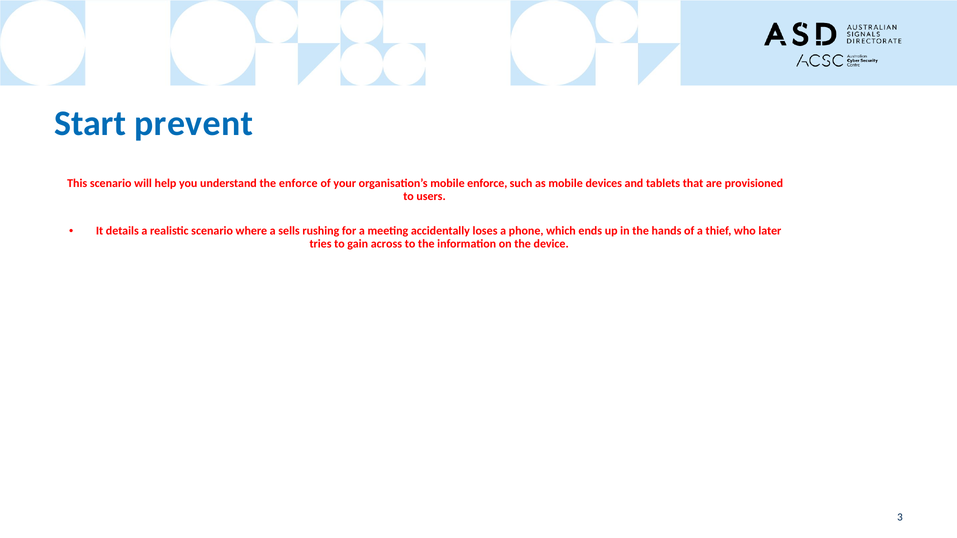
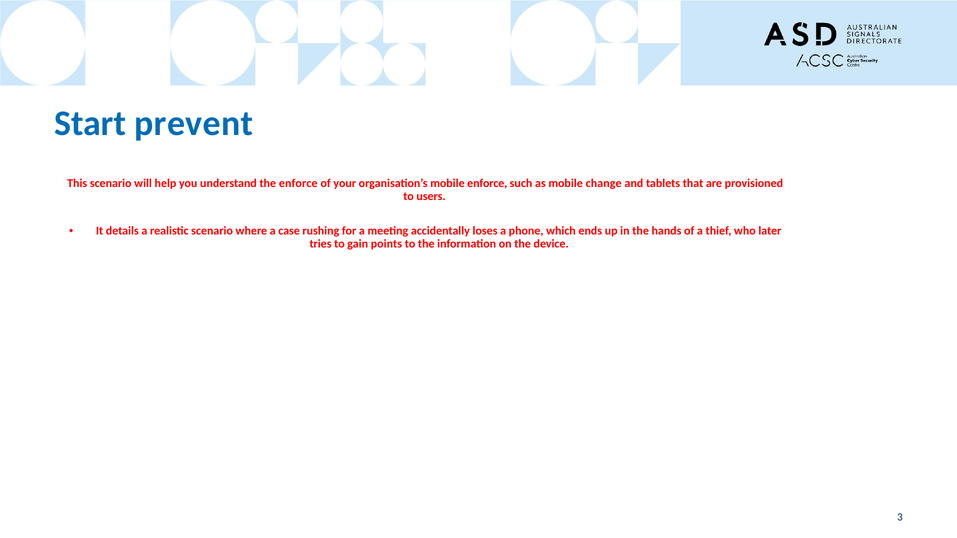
devices: devices -> change
sells: sells -> case
across: across -> points
